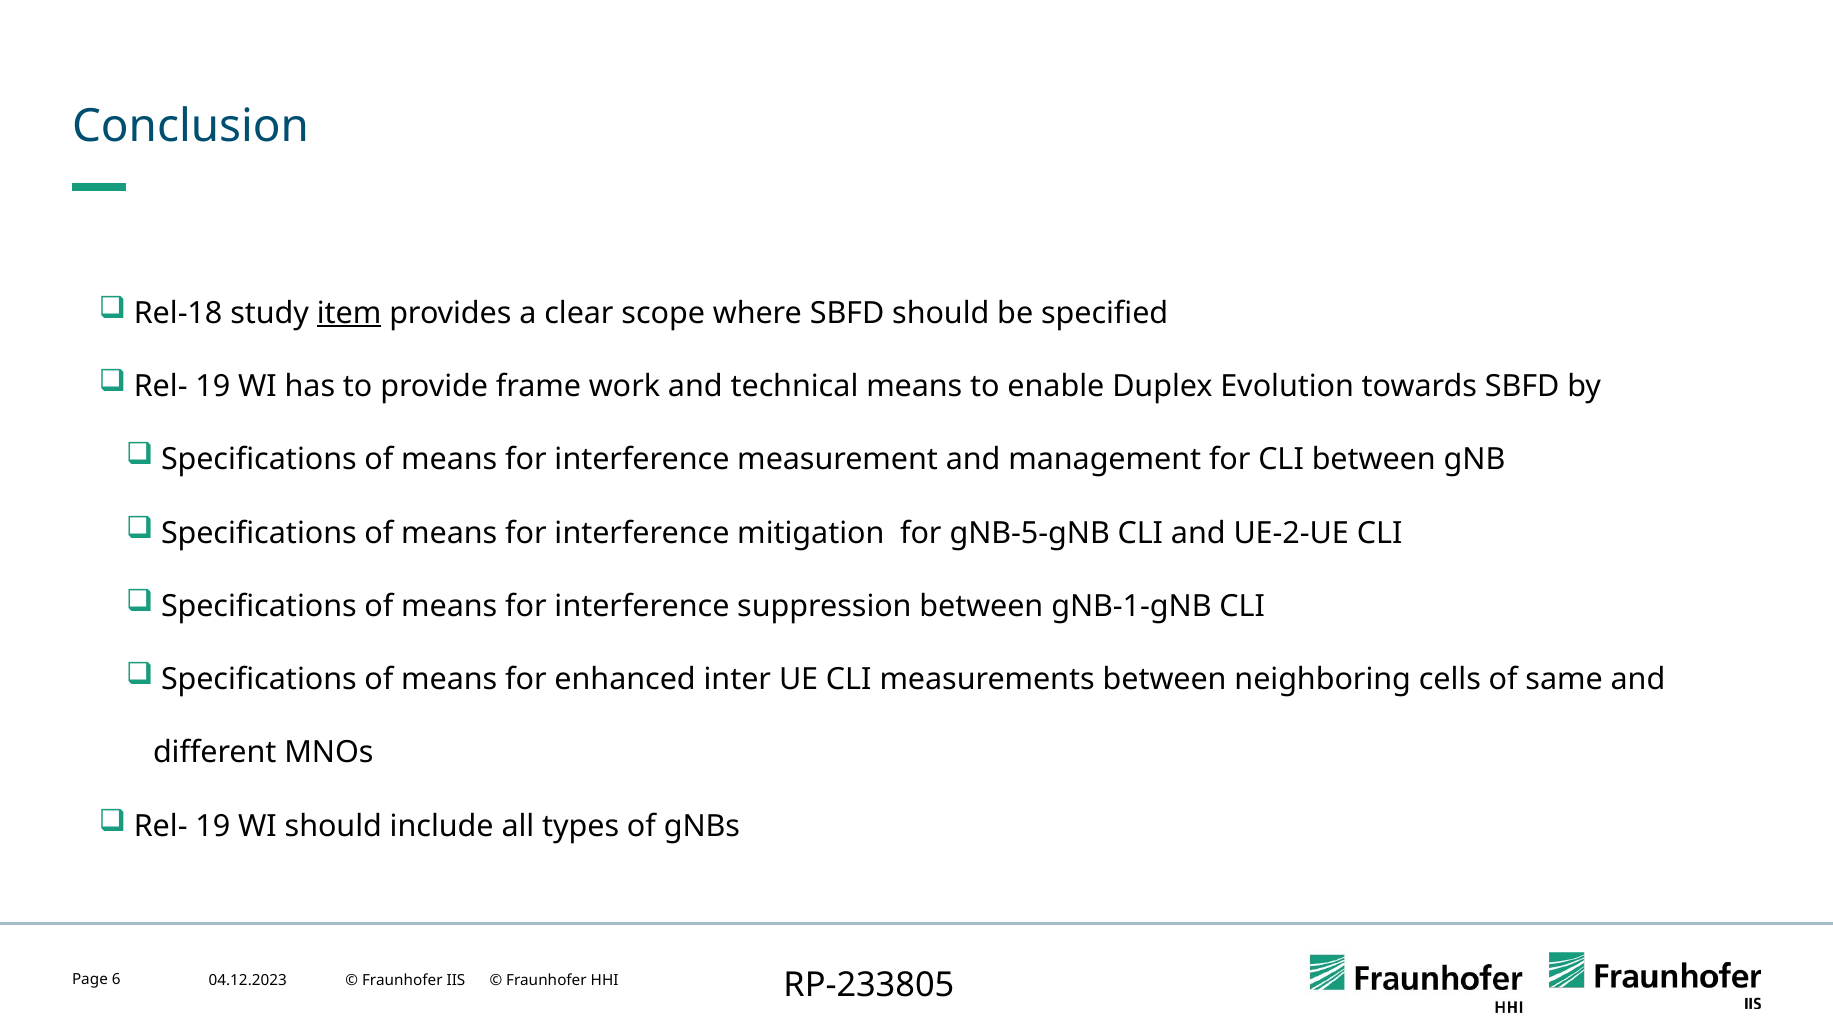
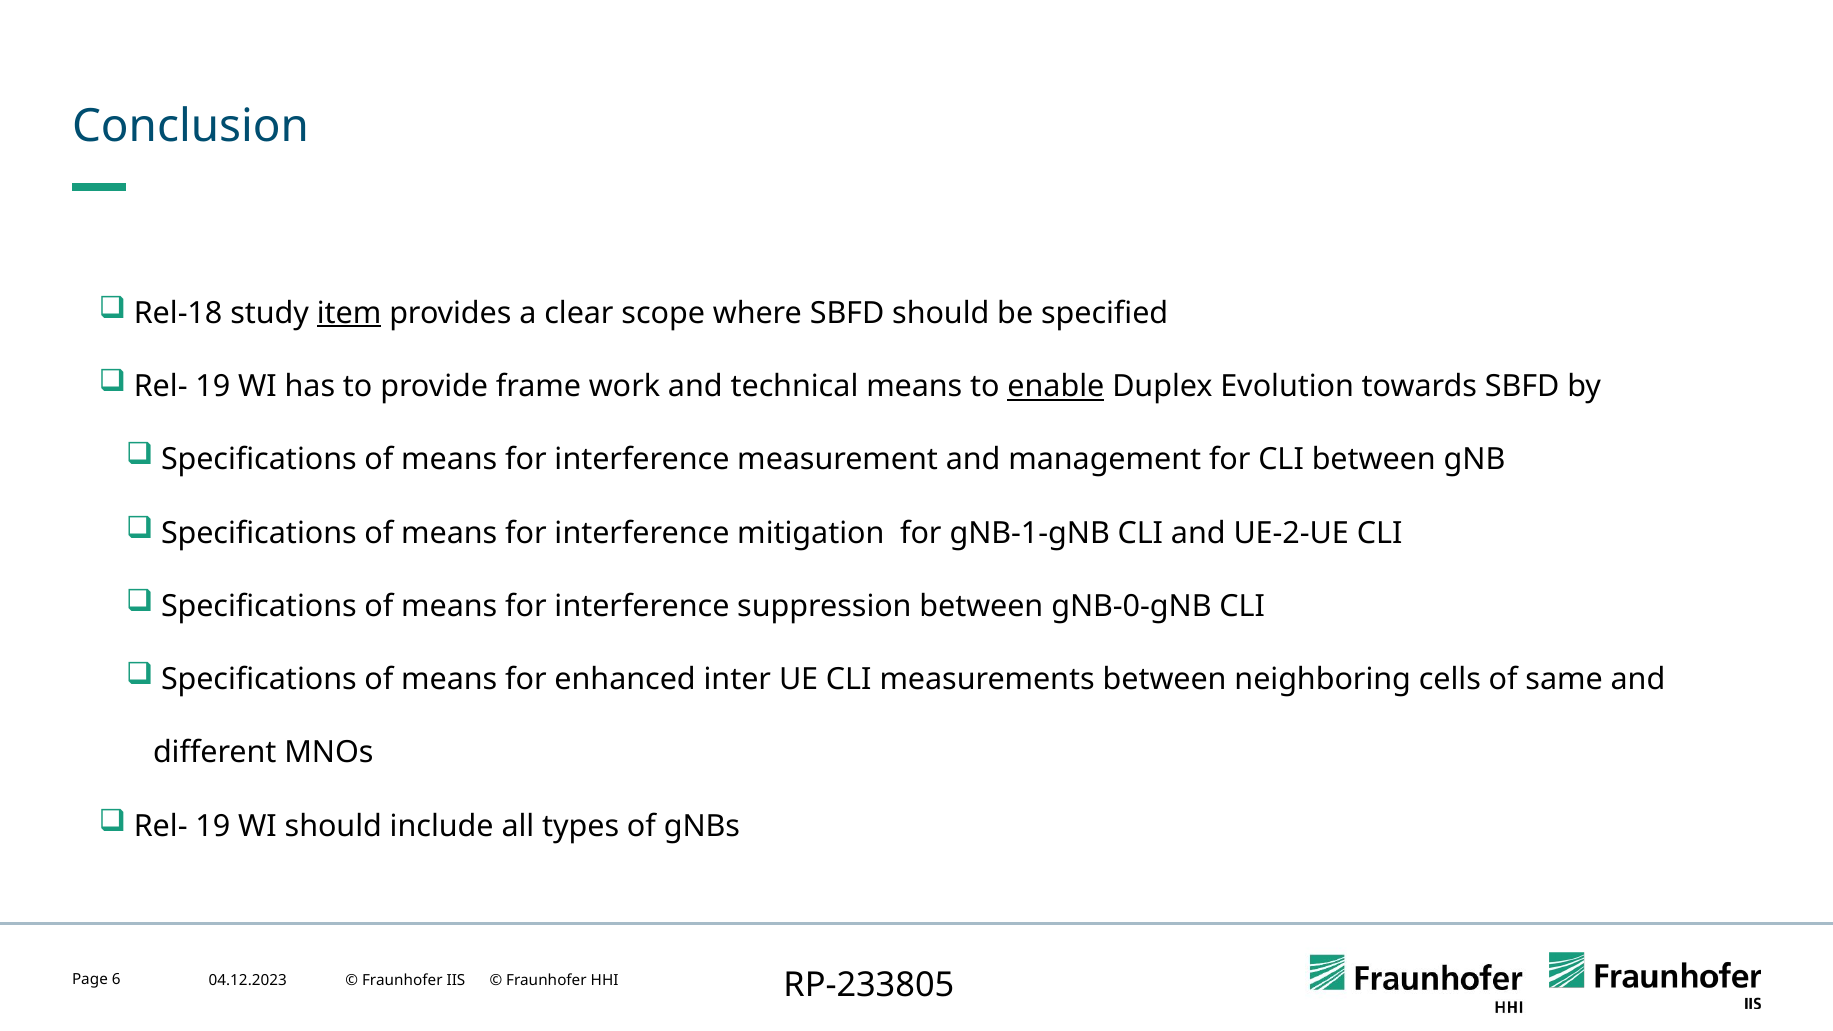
enable underline: none -> present
gNB-5-gNB: gNB-5-gNB -> gNB-1-gNB
gNB-1-gNB: gNB-1-gNB -> gNB-0-gNB
